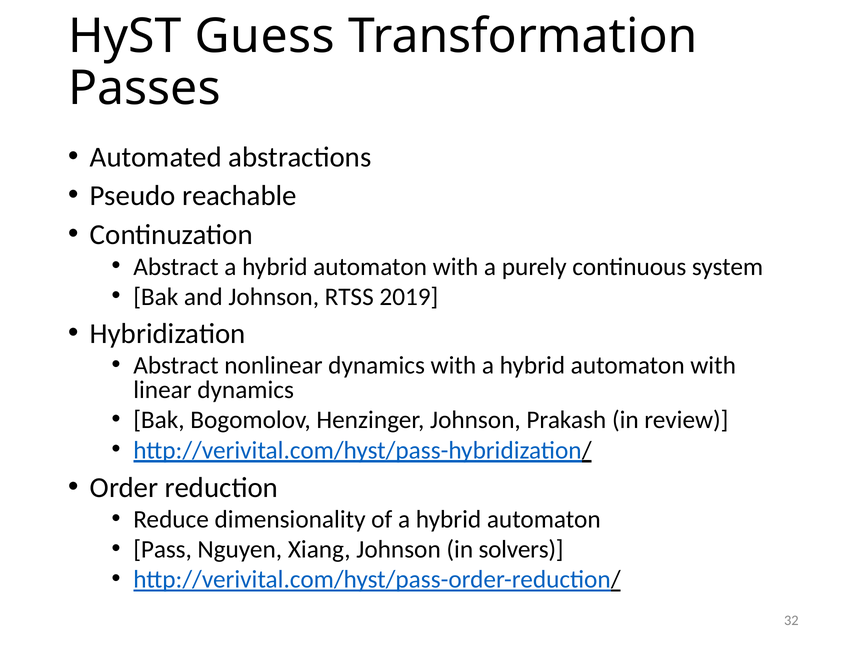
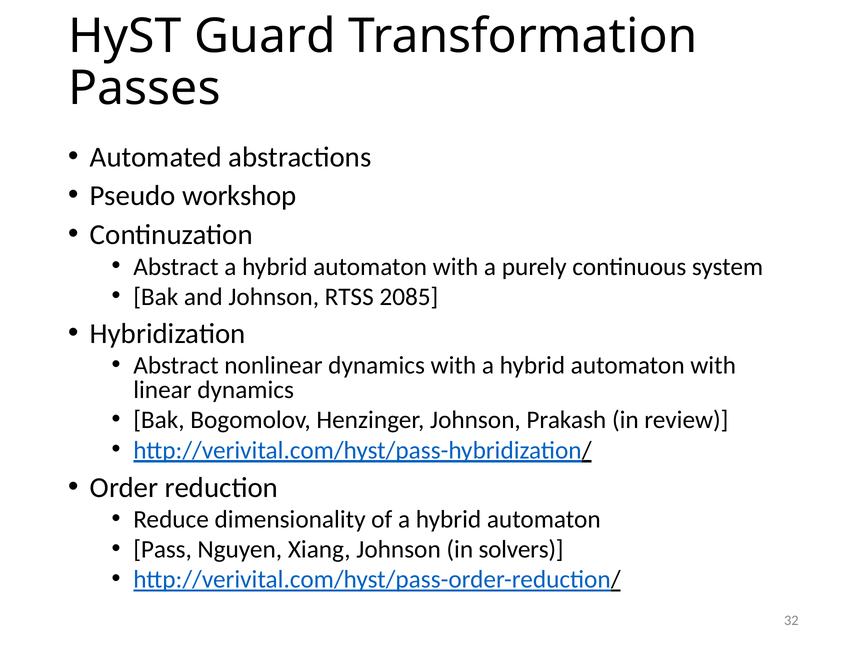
Guess: Guess -> Guard
reachable: reachable -> workshop
2019: 2019 -> 2085
